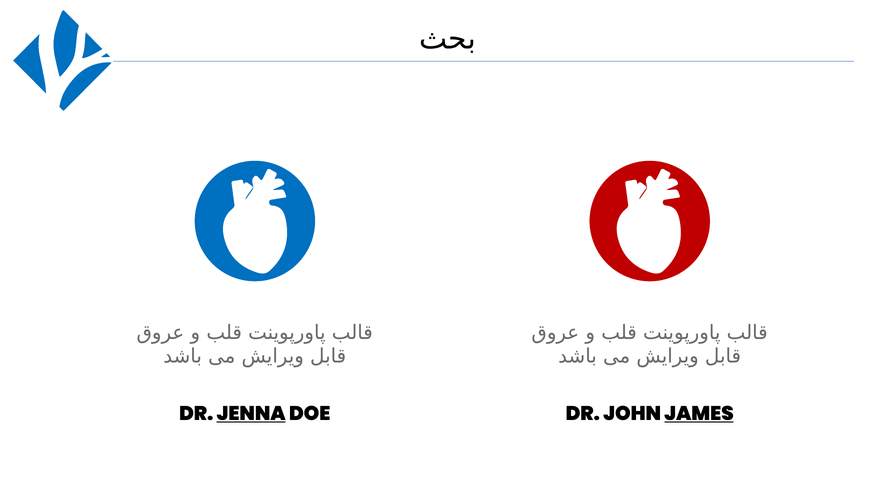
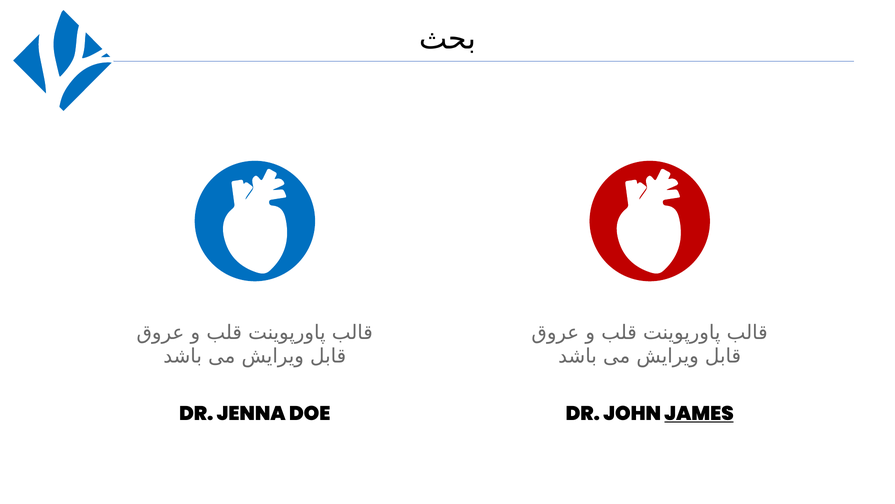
JENNA underline: present -> none
